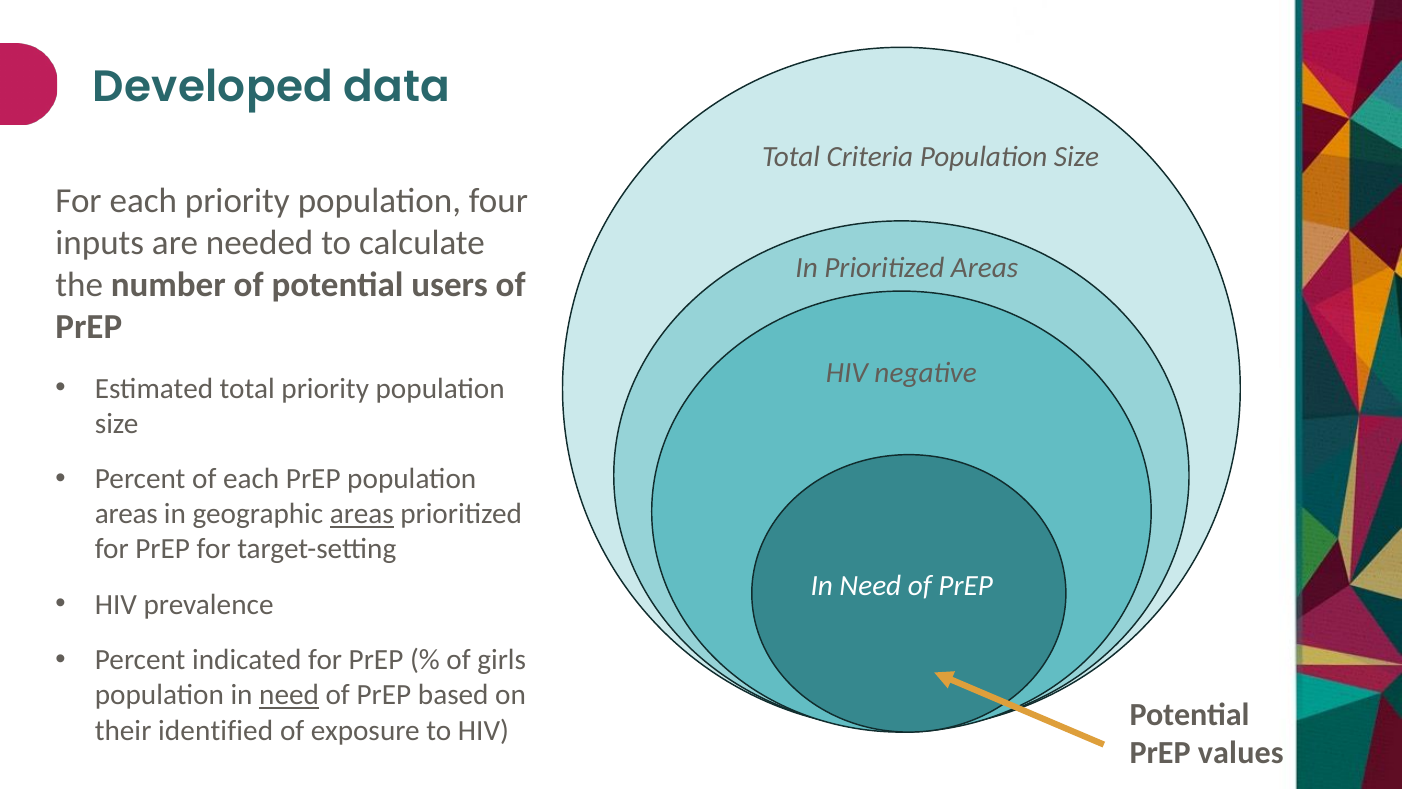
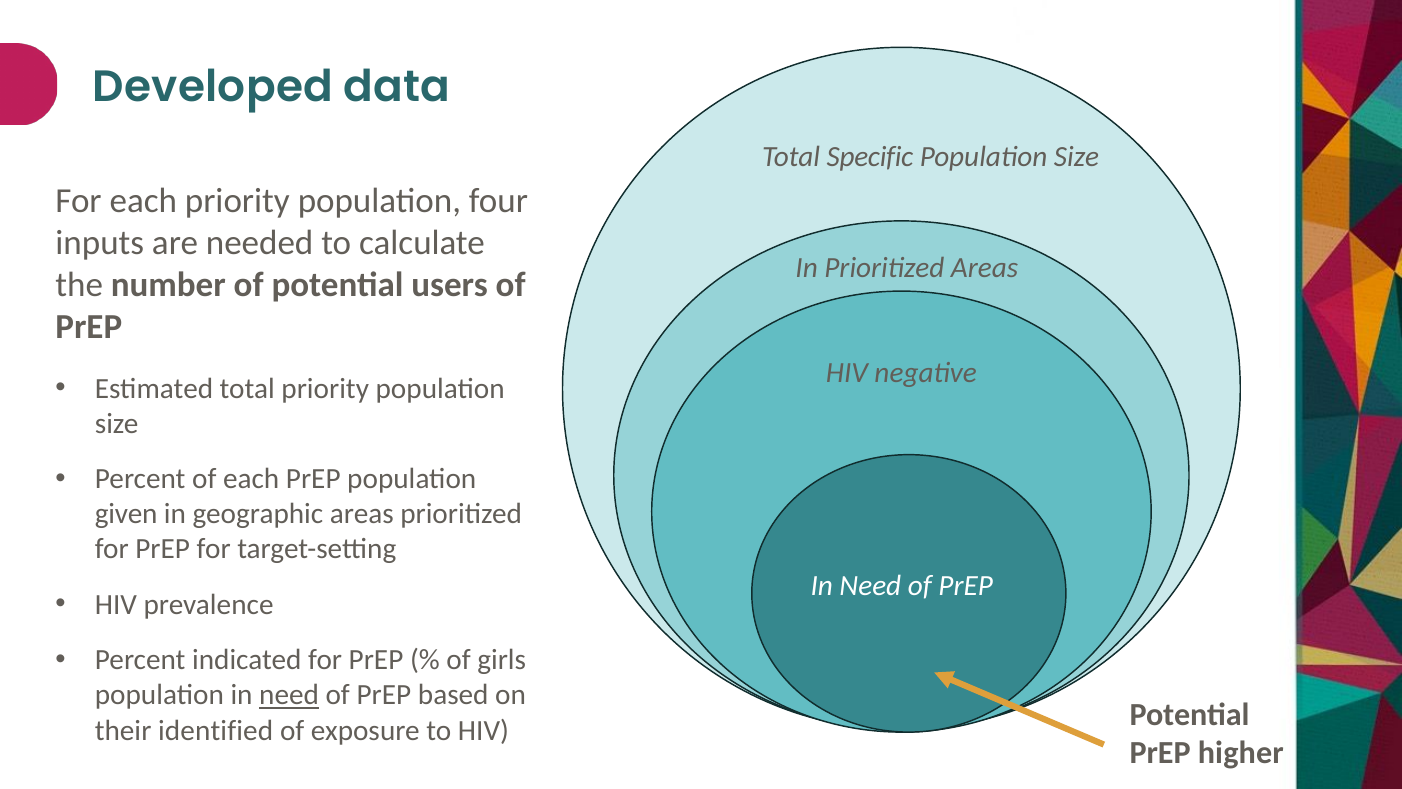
Criteria: Criteria -> Specific
areas at (126, 514): areas -> given
areas at (362, 514) underline: present -> none
values: values -> higher
